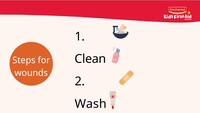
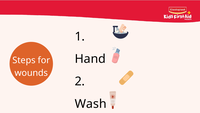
Clean: Clean -> Hand
